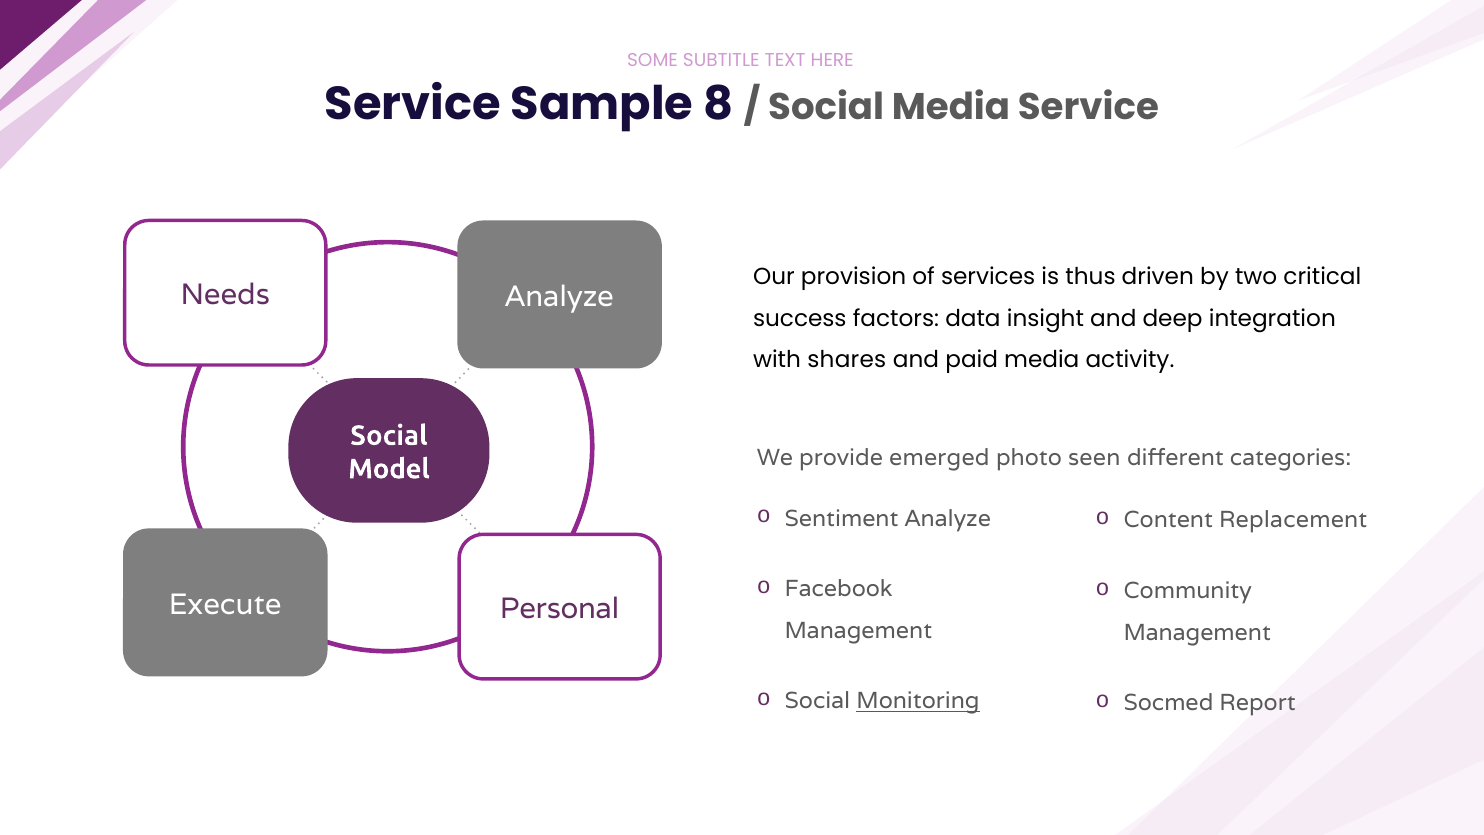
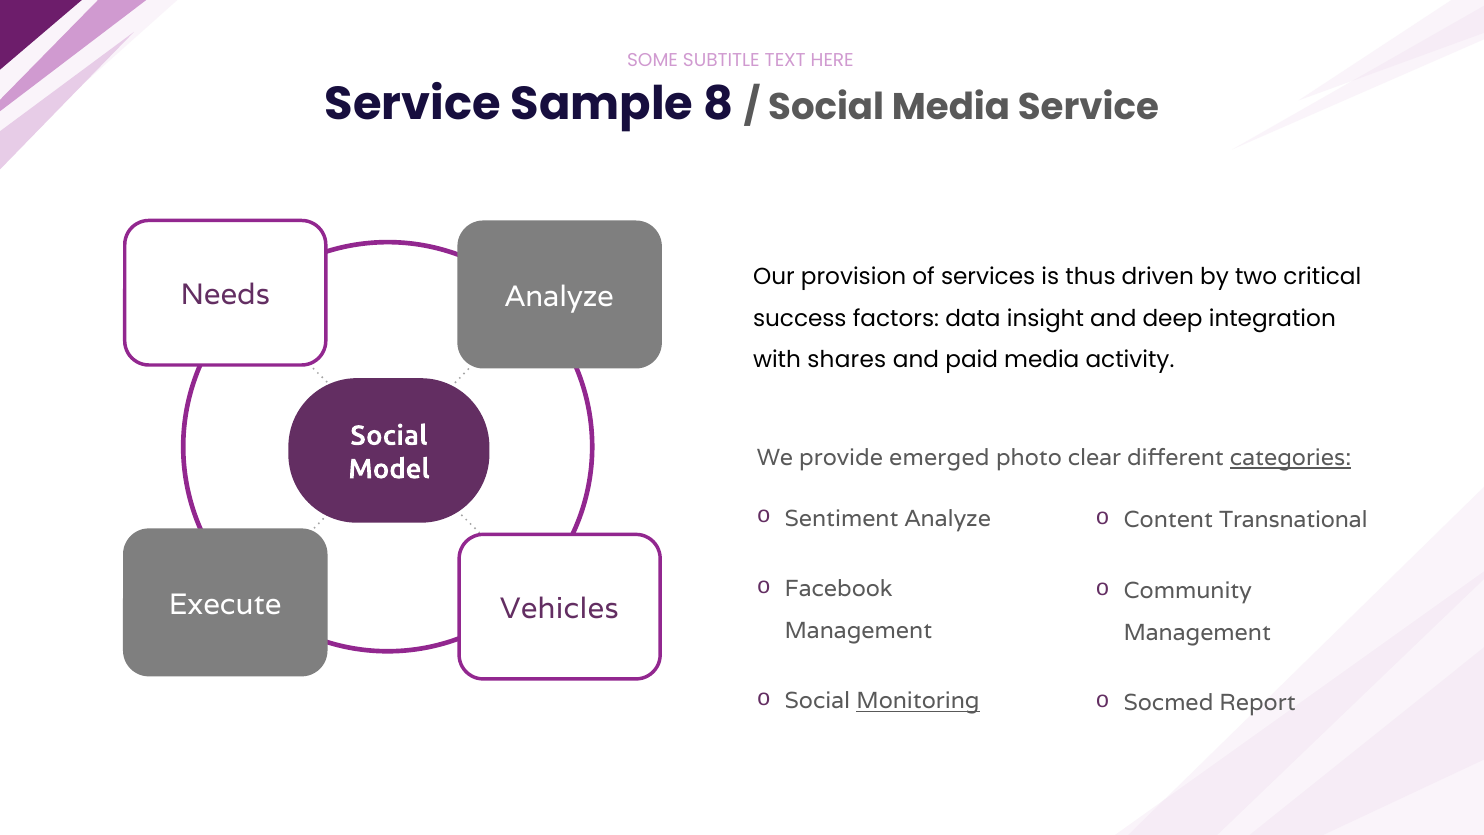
seen: seen -> clear
categories underline: none -> present
Replacement: Replacement -> Transnational
Personal: Personal -> Vehicles
